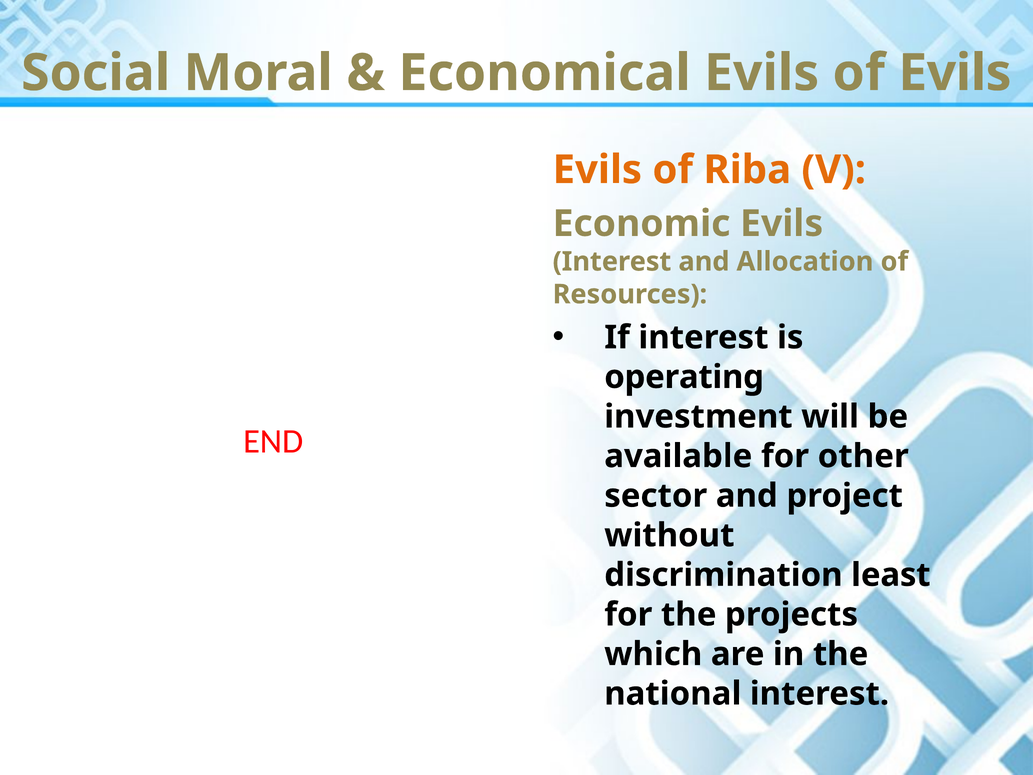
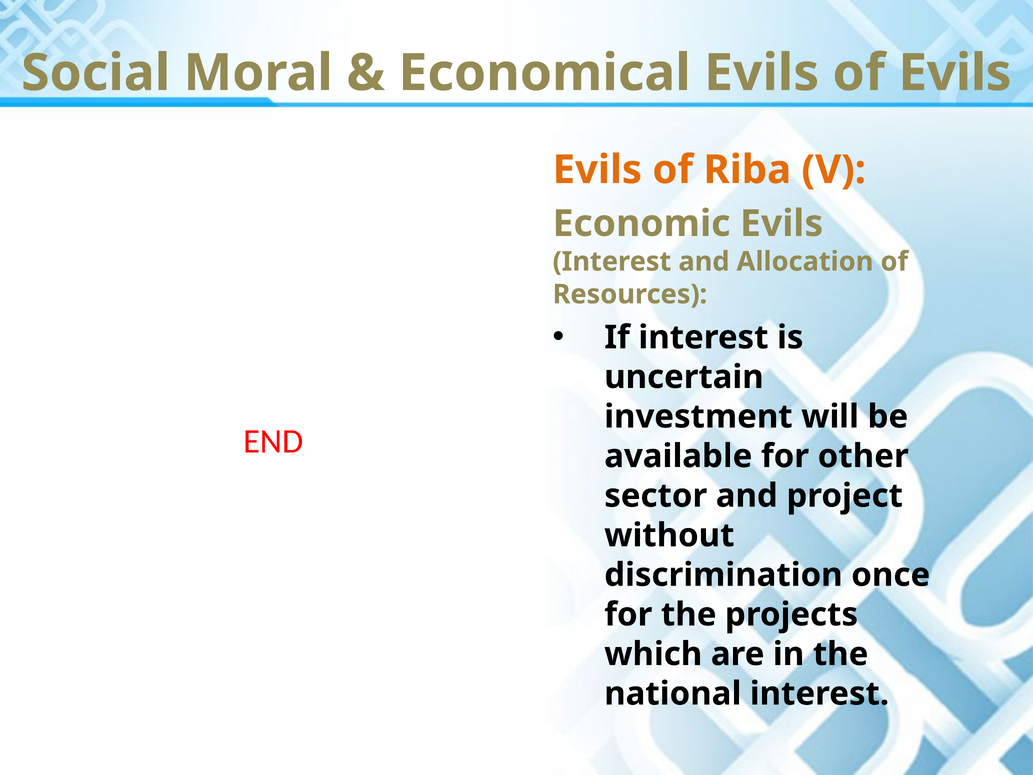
operating: operating -> uncertain
least: least -> once
